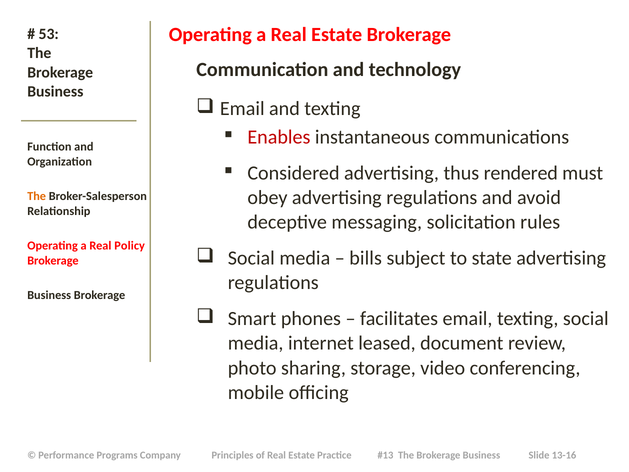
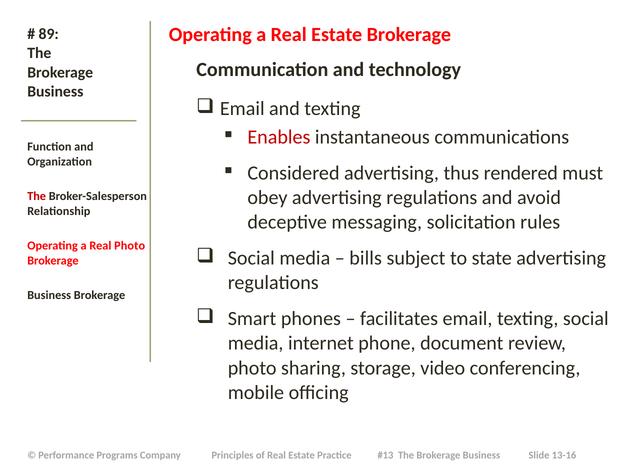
53: 53 -> 89
The at (37, 196) colour: orange -> red
Real Policy: Policy -> Photo
leased: leased -> phone
